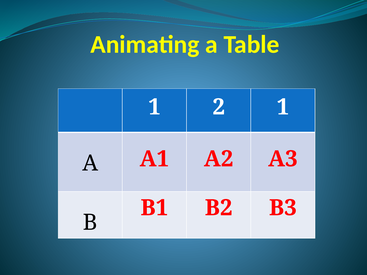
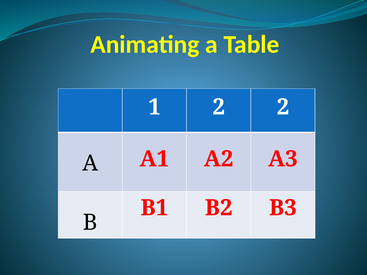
2 1: 1 -> 2
